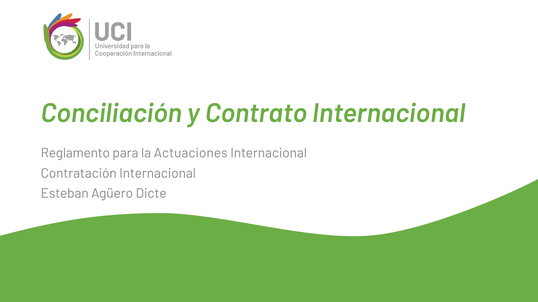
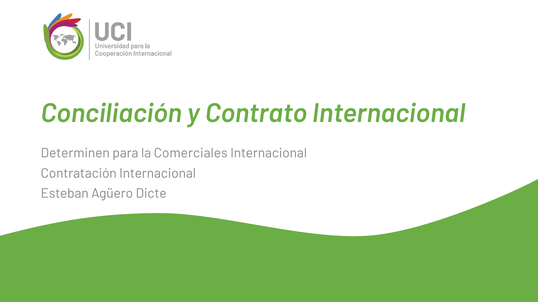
Reglamento: Reglamento -> Determinen
Actuaciones: Actuaciones -> Comerciales
